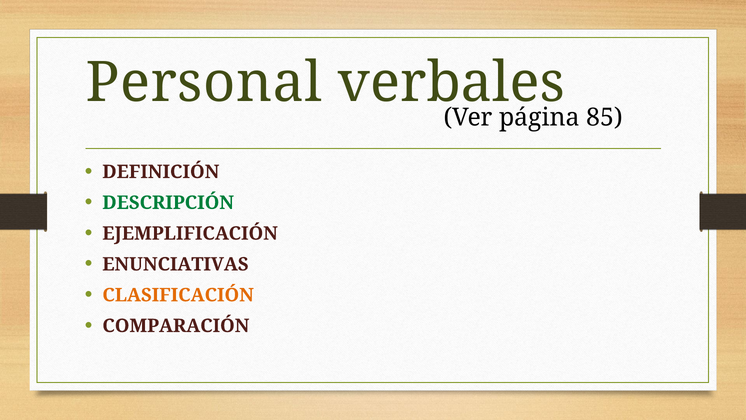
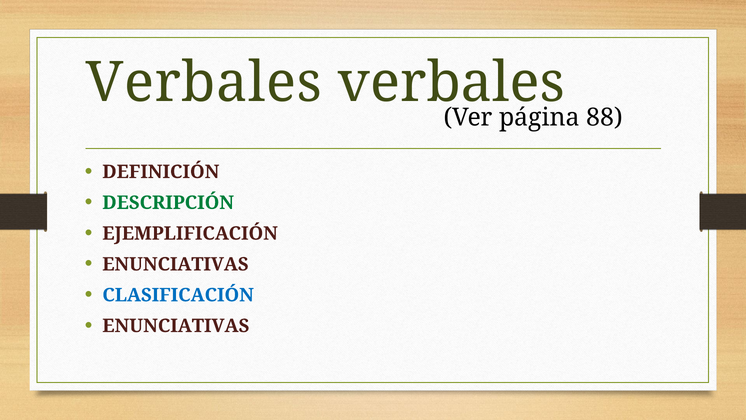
Personal at (204, 83): Personal -> Verbales
85: 85 -> 88
CLASIFICACIÓN colour: orange -> blue
COMPARACIÓN at (176, 326): COMPARACIÓN -> ENUNCIATIVAS
